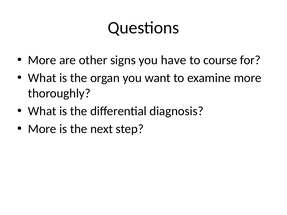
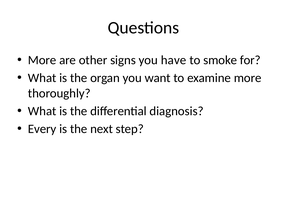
course: course -> smoke
More at (42, 129): More -> Every
